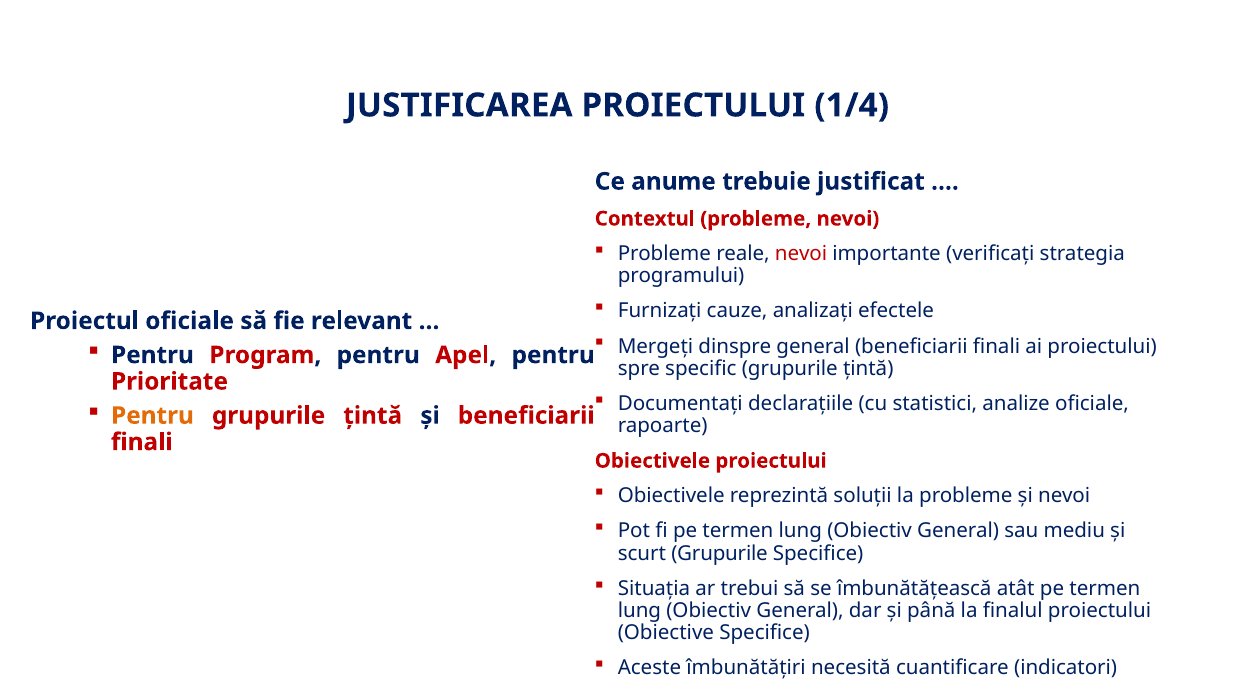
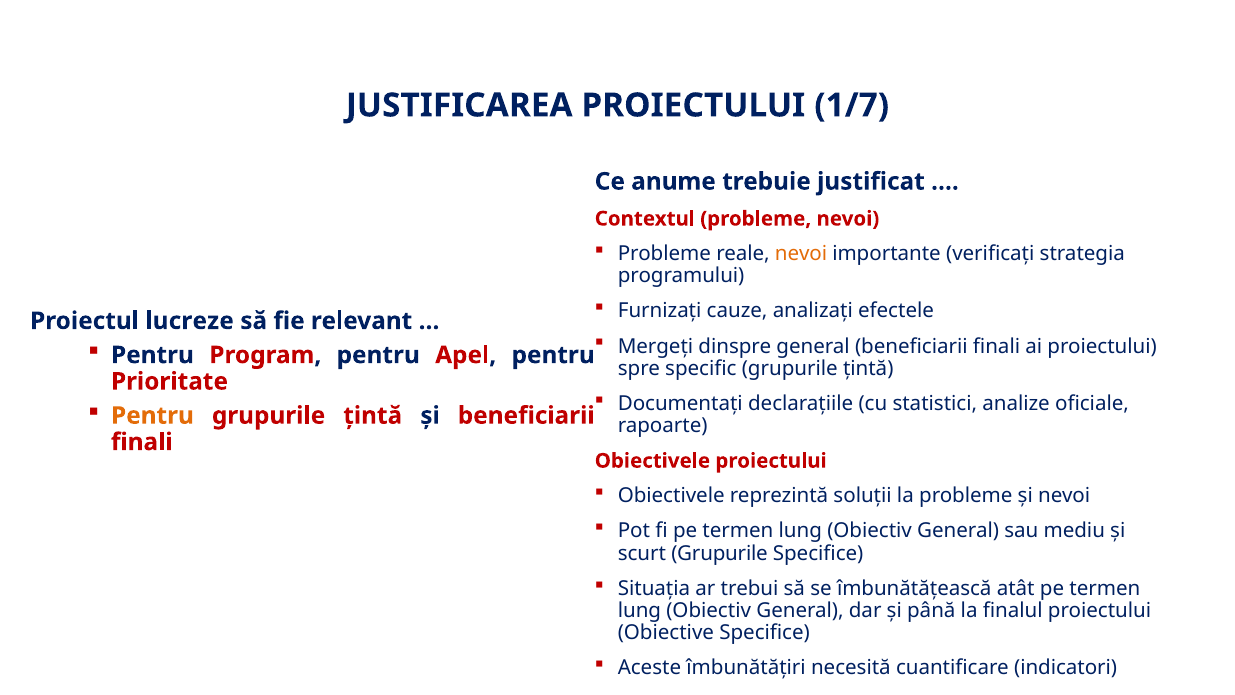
1/4: 1/4 -> 1/7
nevoi at (801, 254) colour: red -> orange
Proiectul oficiale: oficiale -> lucreze
